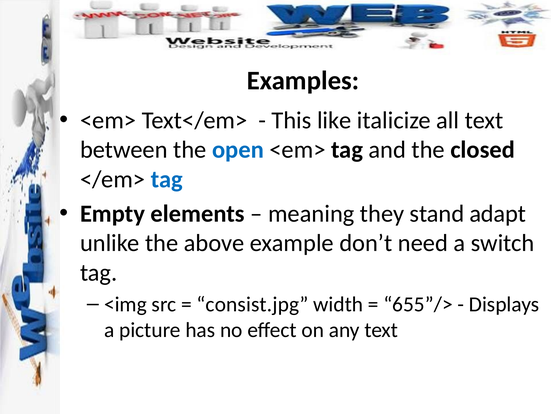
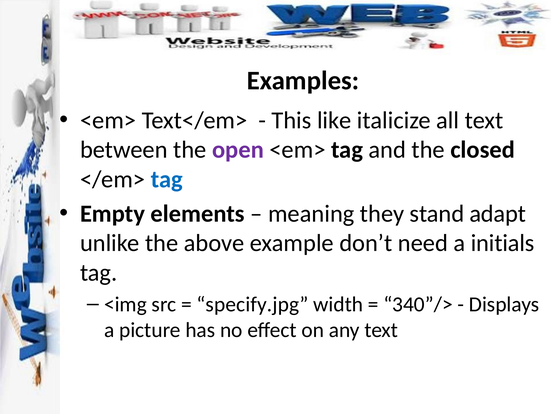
open colour: blue -> purple
switch: switch -> initials
consist.jpg: consist.jpg -> specify.jpg
655”/>: 655”/> -> 340”/>
